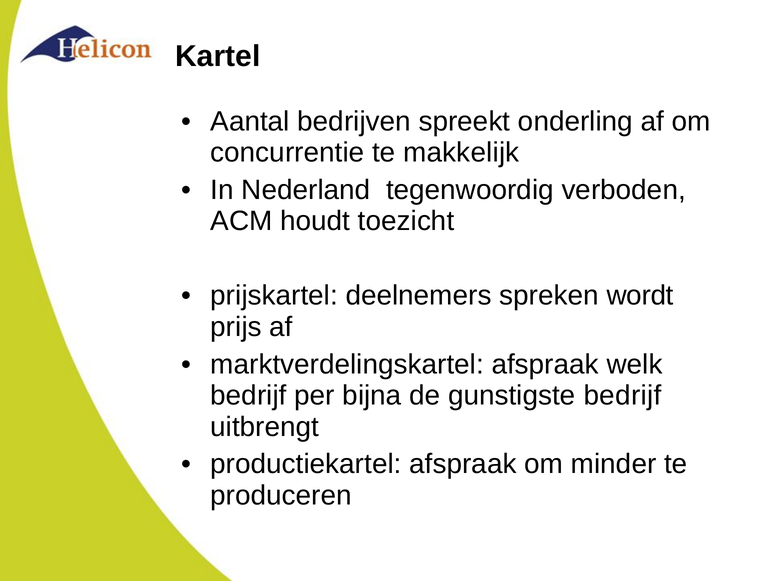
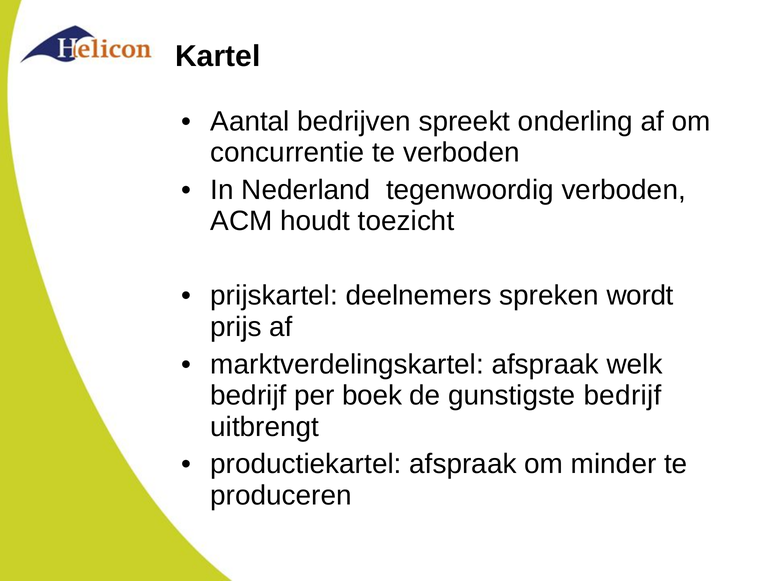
te makkelijk: makkelijk -> verboden
bijna: bijna -> boek
